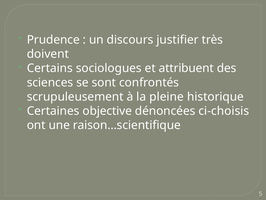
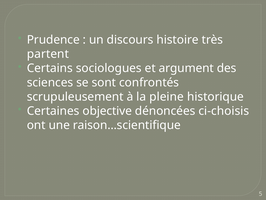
justifier: justifier -> histoire
doivent: doivent -> partent
attribuent: attribuent -> argument
